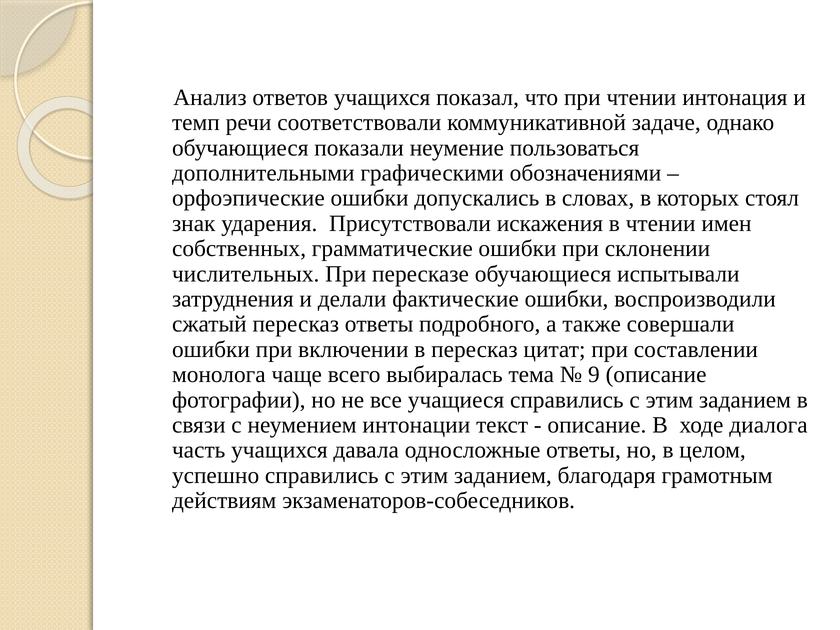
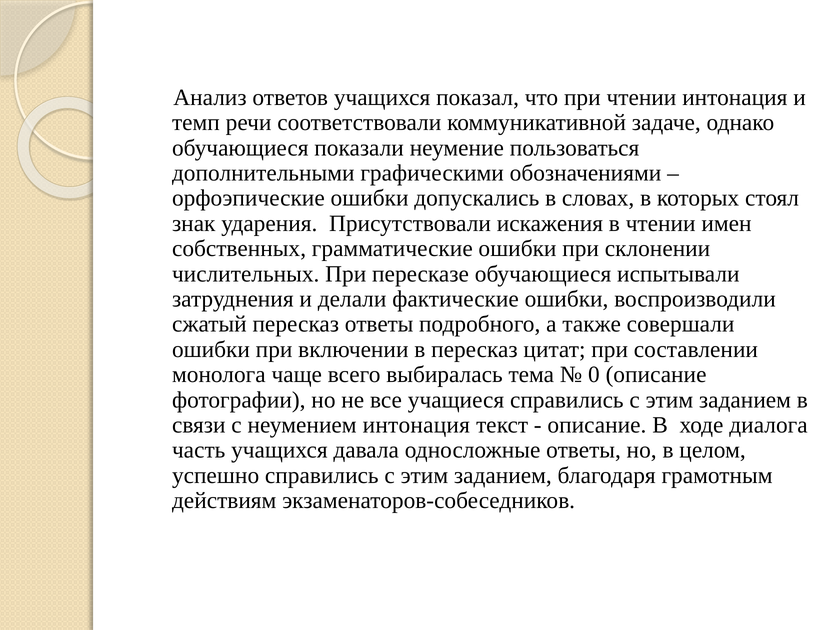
9: 9 -> 0
неумением интонации: интонации -> интонация
